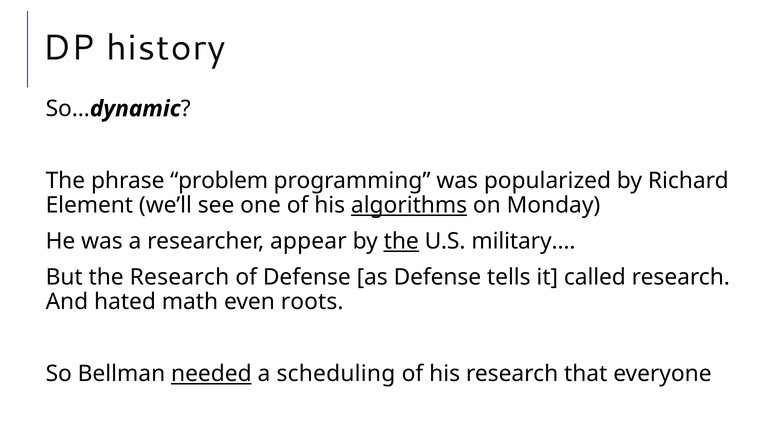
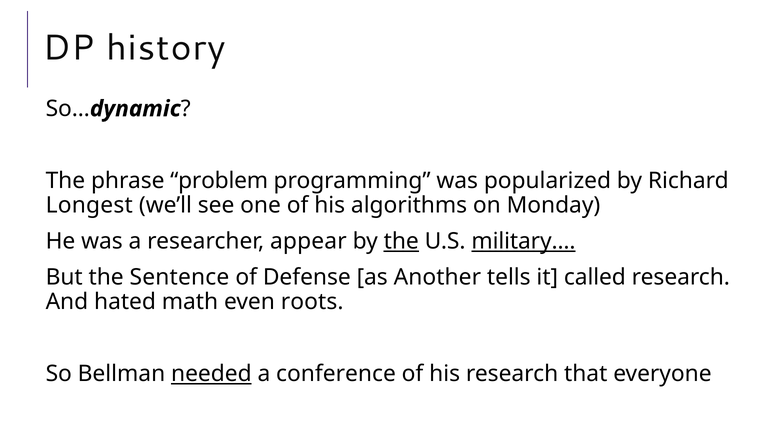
Element: Element -> Longest
algorithms underline: present -> none
military… underline: none -> present
the Research: Research -> Sentence
as Defense: Defense -> Another
scheduling: scheduling -> conference
